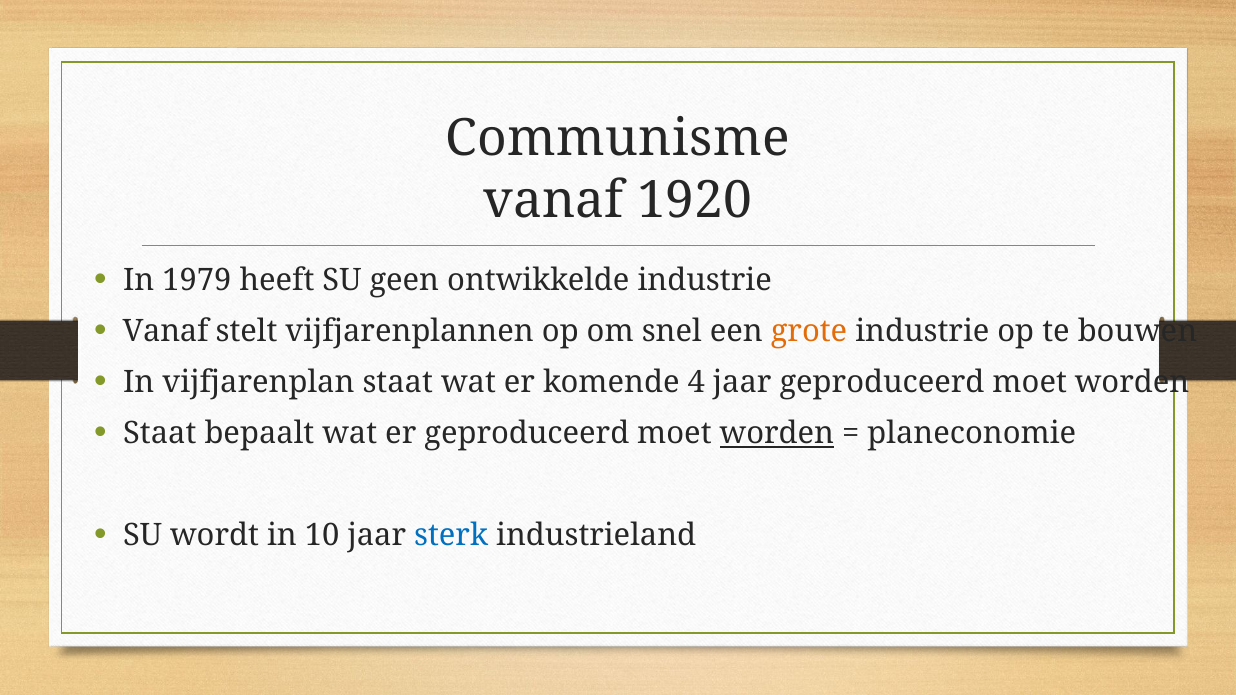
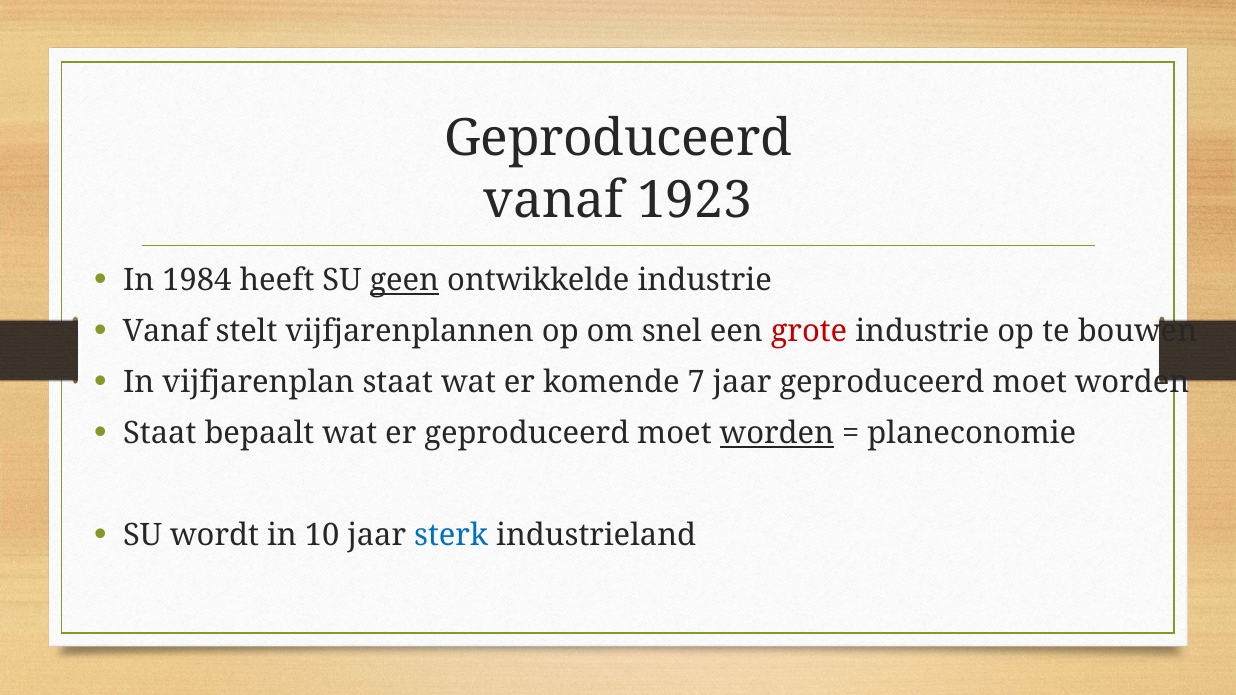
Communisme at (618, 139): Communisme -> Geproduceerd
1920: 1920 -> 1923
1979: 1979 -> 1984
geen underline: none -> present
grote colour: orange -> red
4: 4 -> 7
